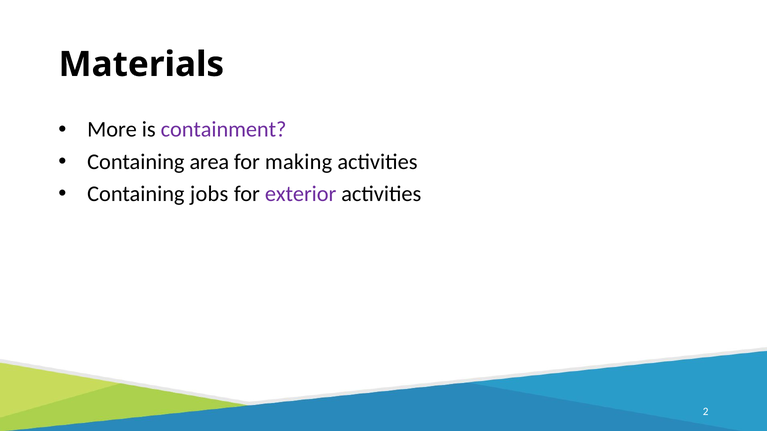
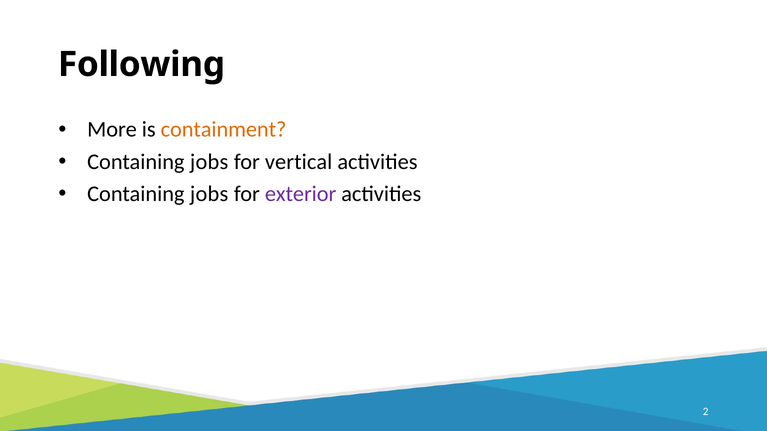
Materials: Materials -> Following
containment colour: purple -> orange
area at (209, 162): area -> jobs
making: making -> vertical
